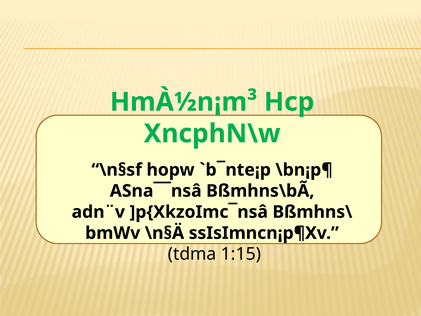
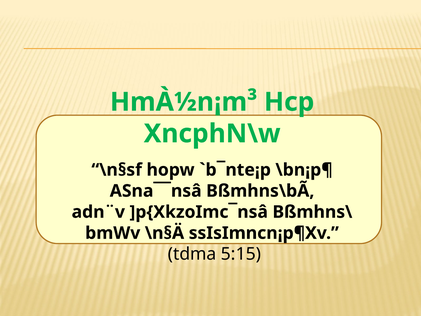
1:15: 1:15 -> 5:15
